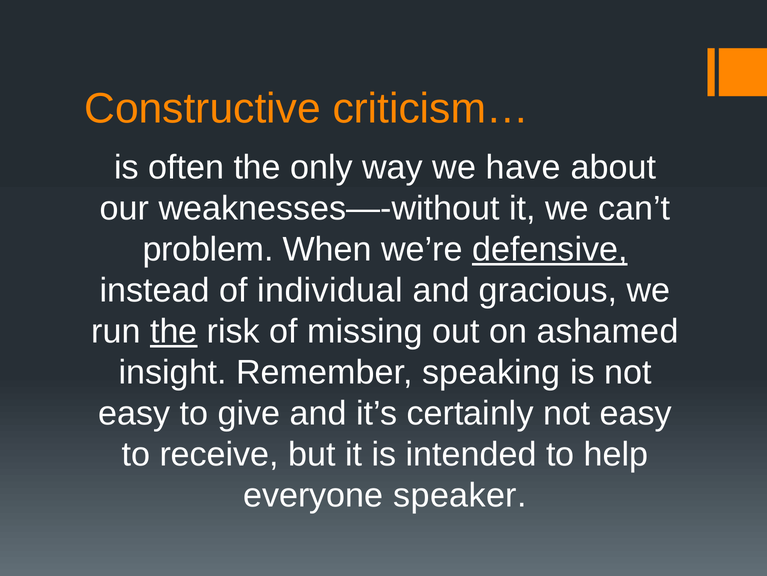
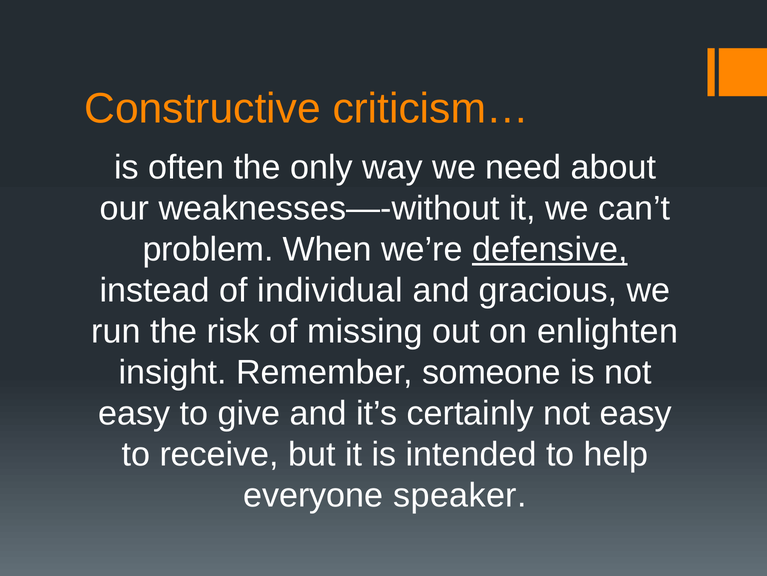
have: have -> need
the at (174, 331) underline: present -> none
ashamed: ashamed -> enlighten
speaking: speaking -> someone
